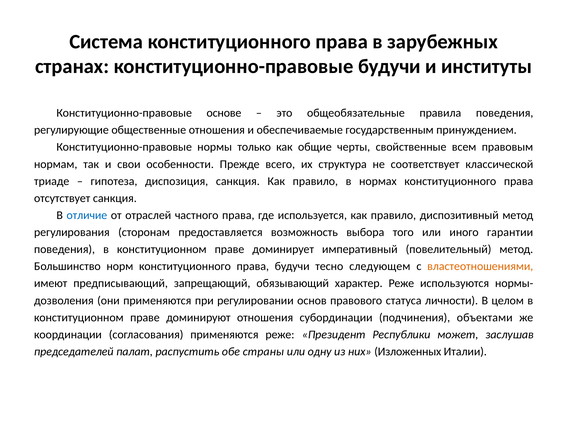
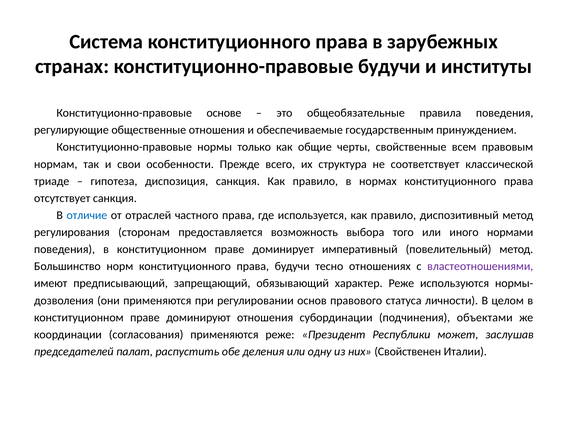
гарантии: гарантии -> нормами
следующем: следующем -> отношениях
властеотношениями colour: orange -> purple
страны: страны -> деления
Изложенных: Изложенных -> Свойственен
